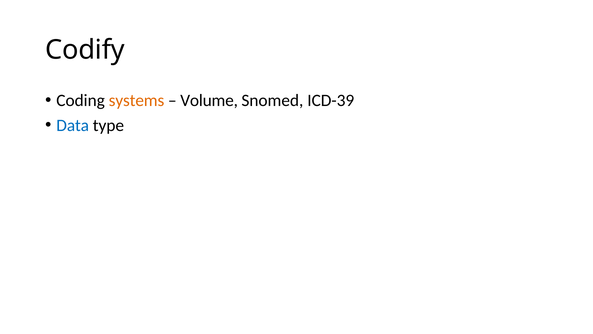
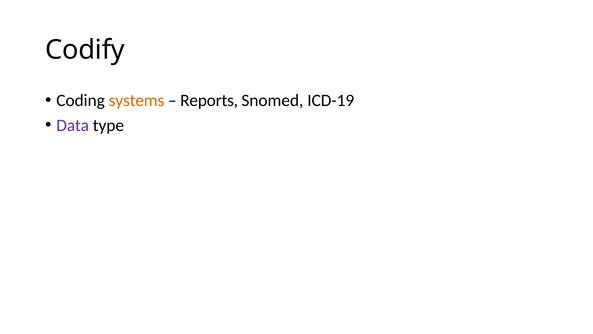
Volume: Volume -> Reports
ICD-39: ICD-39 -> ICD-19
Data colour: blue -> purple
